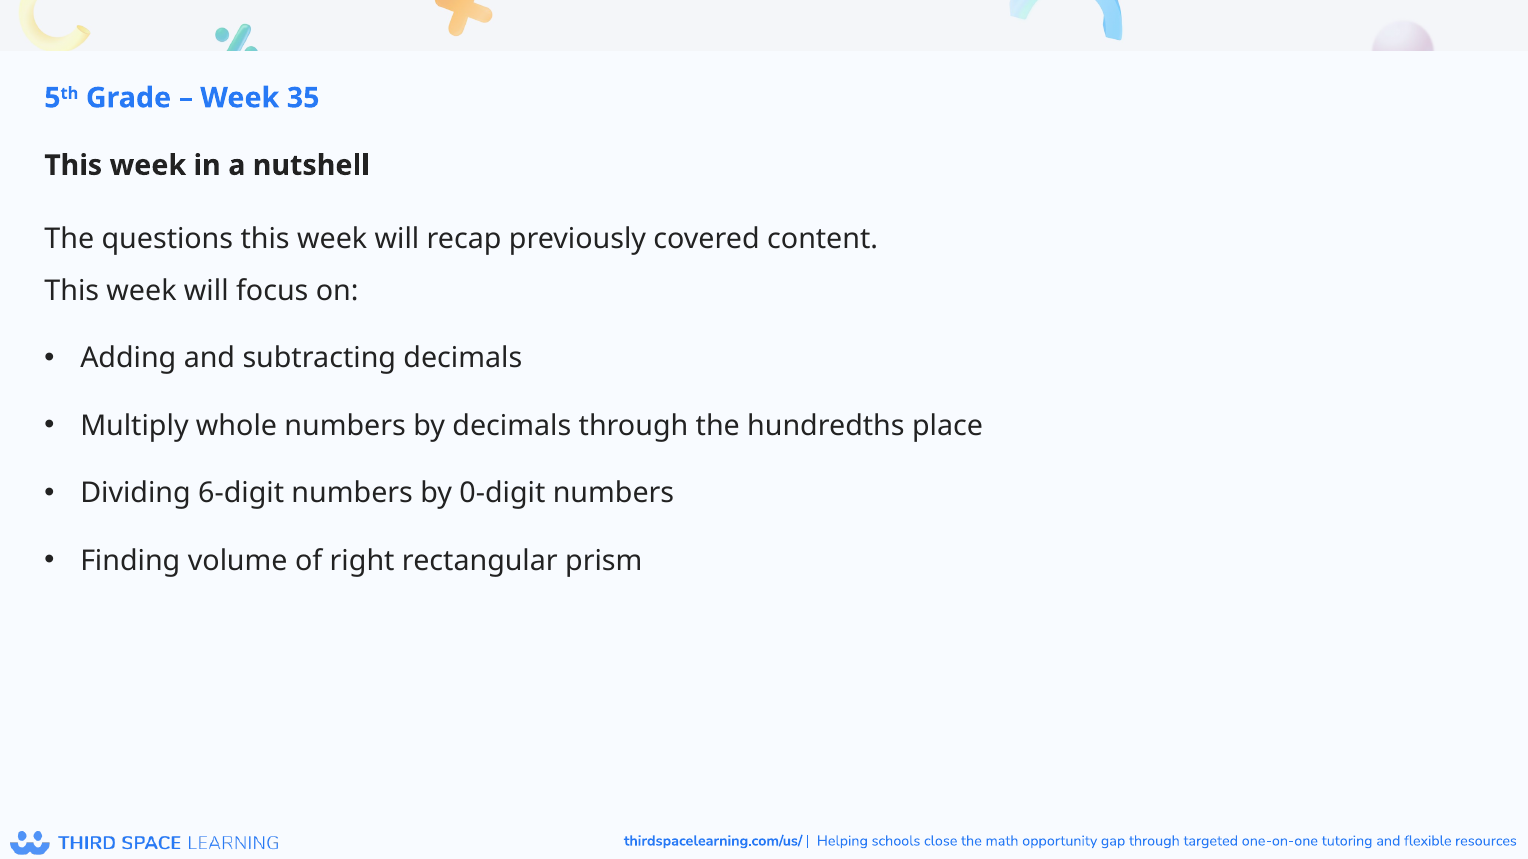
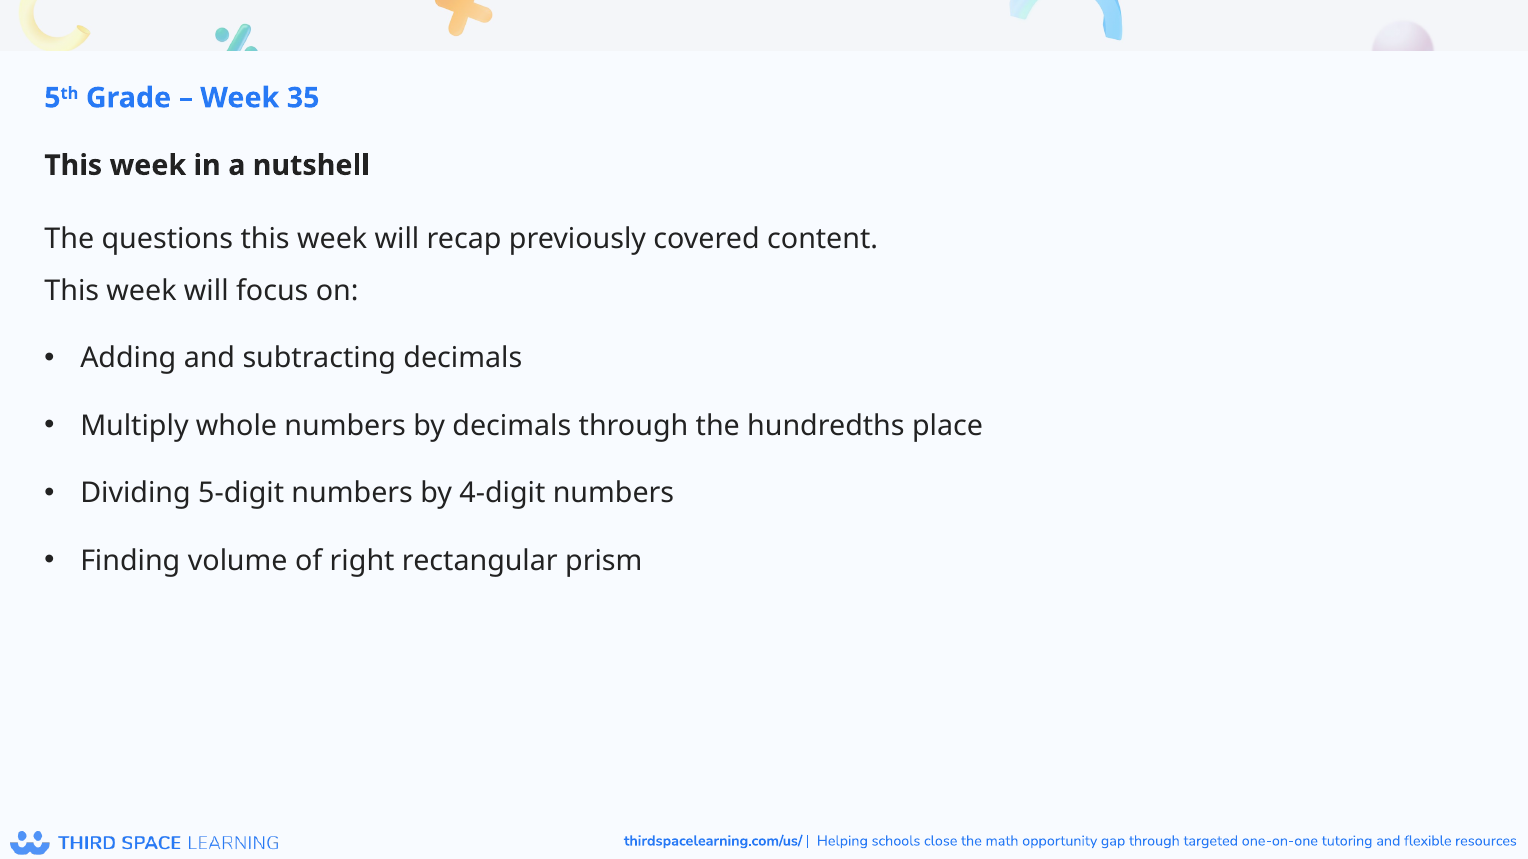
6-digit: 6-digit -> 5-digit
0-digit: 0-digit -> 4-digit
